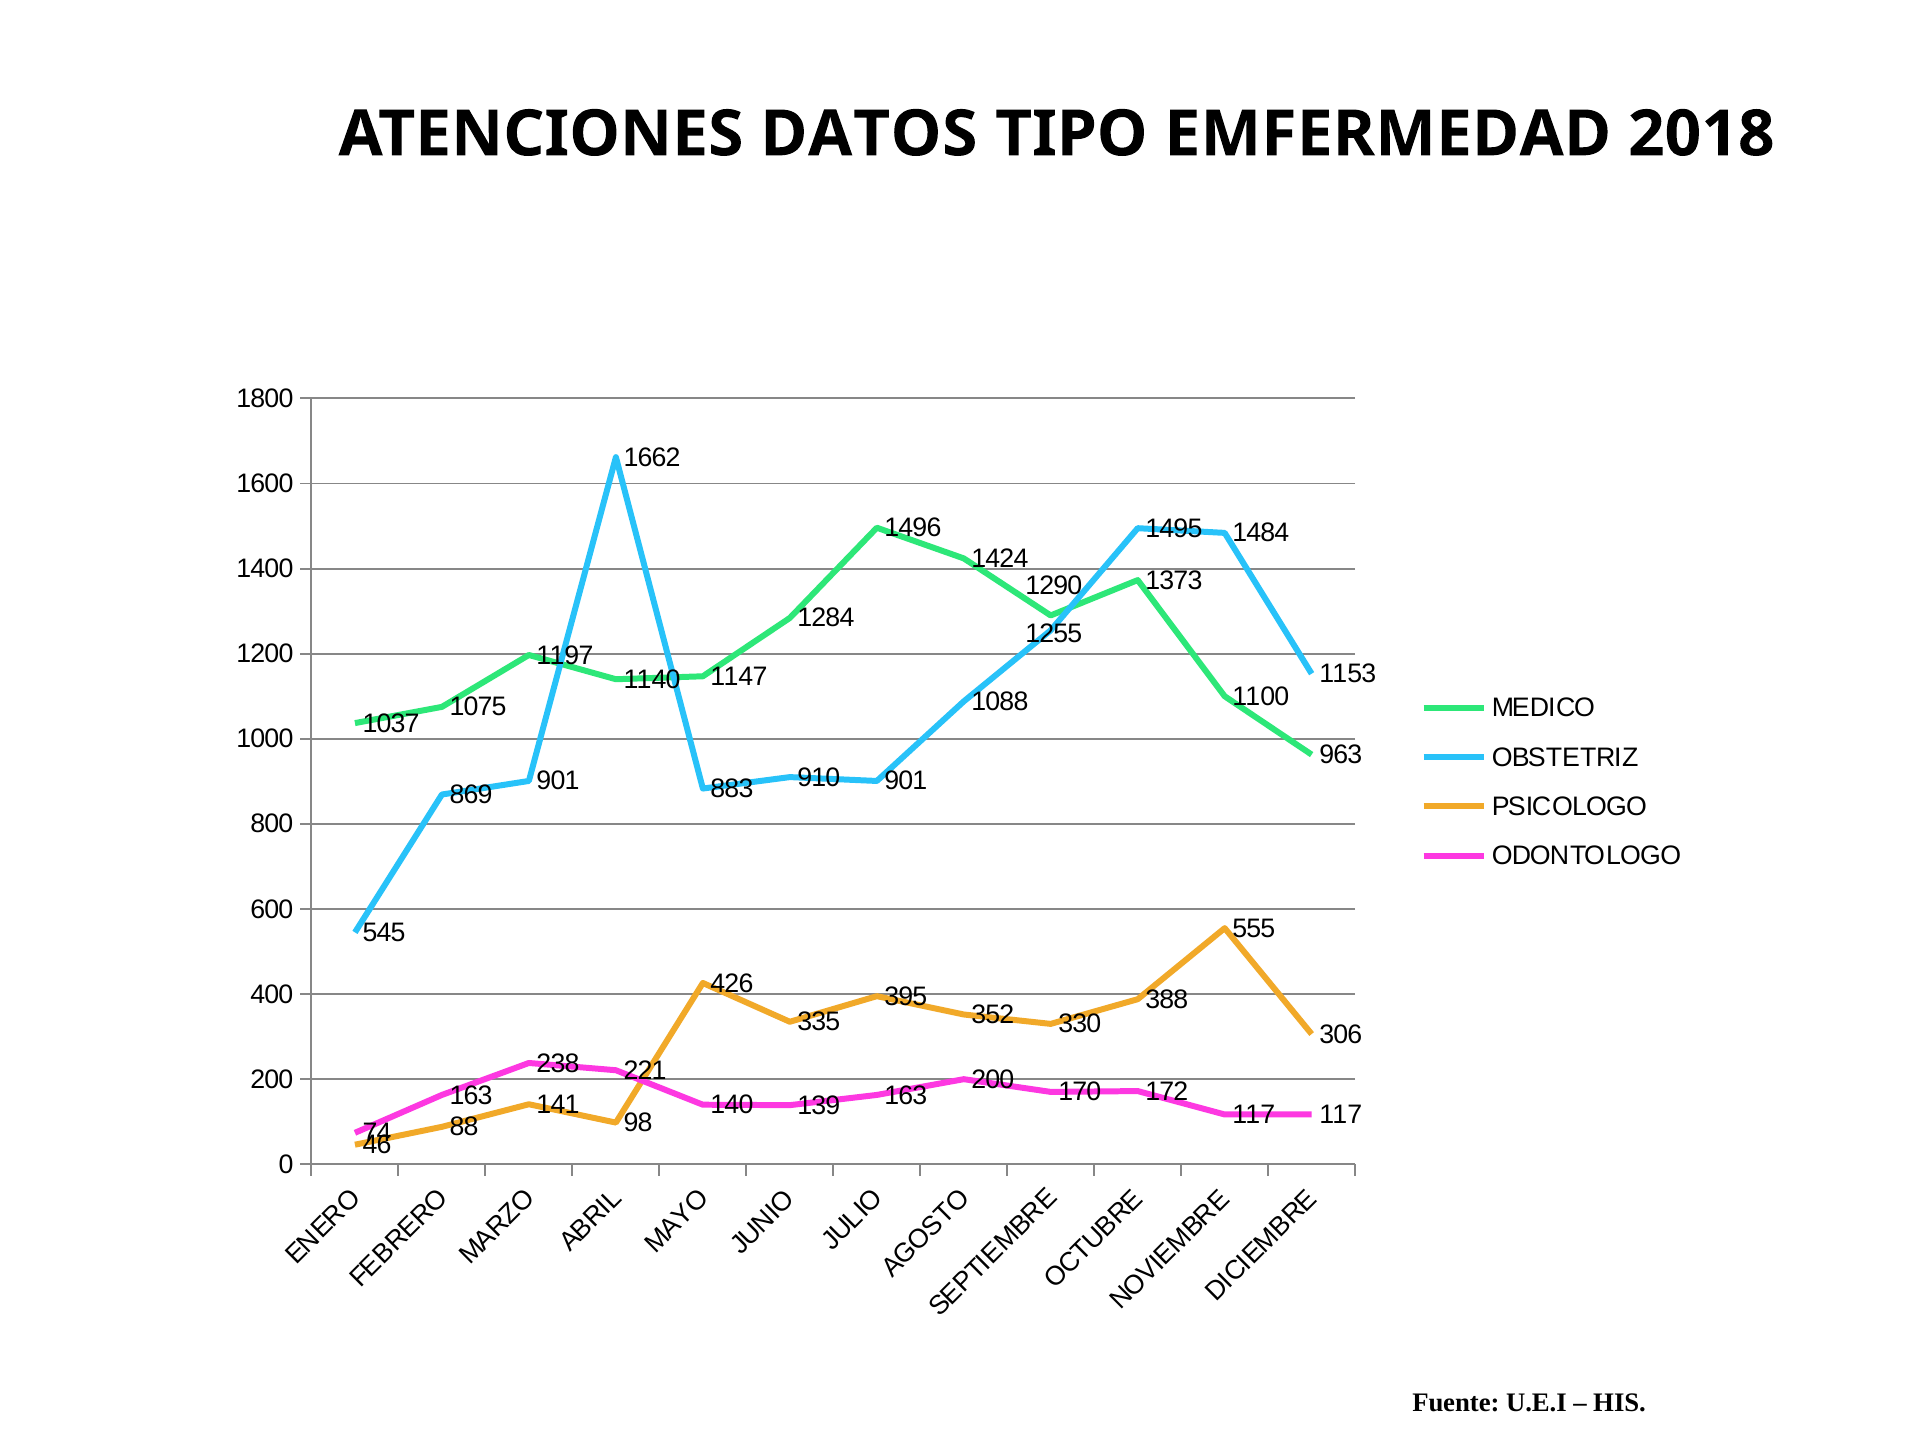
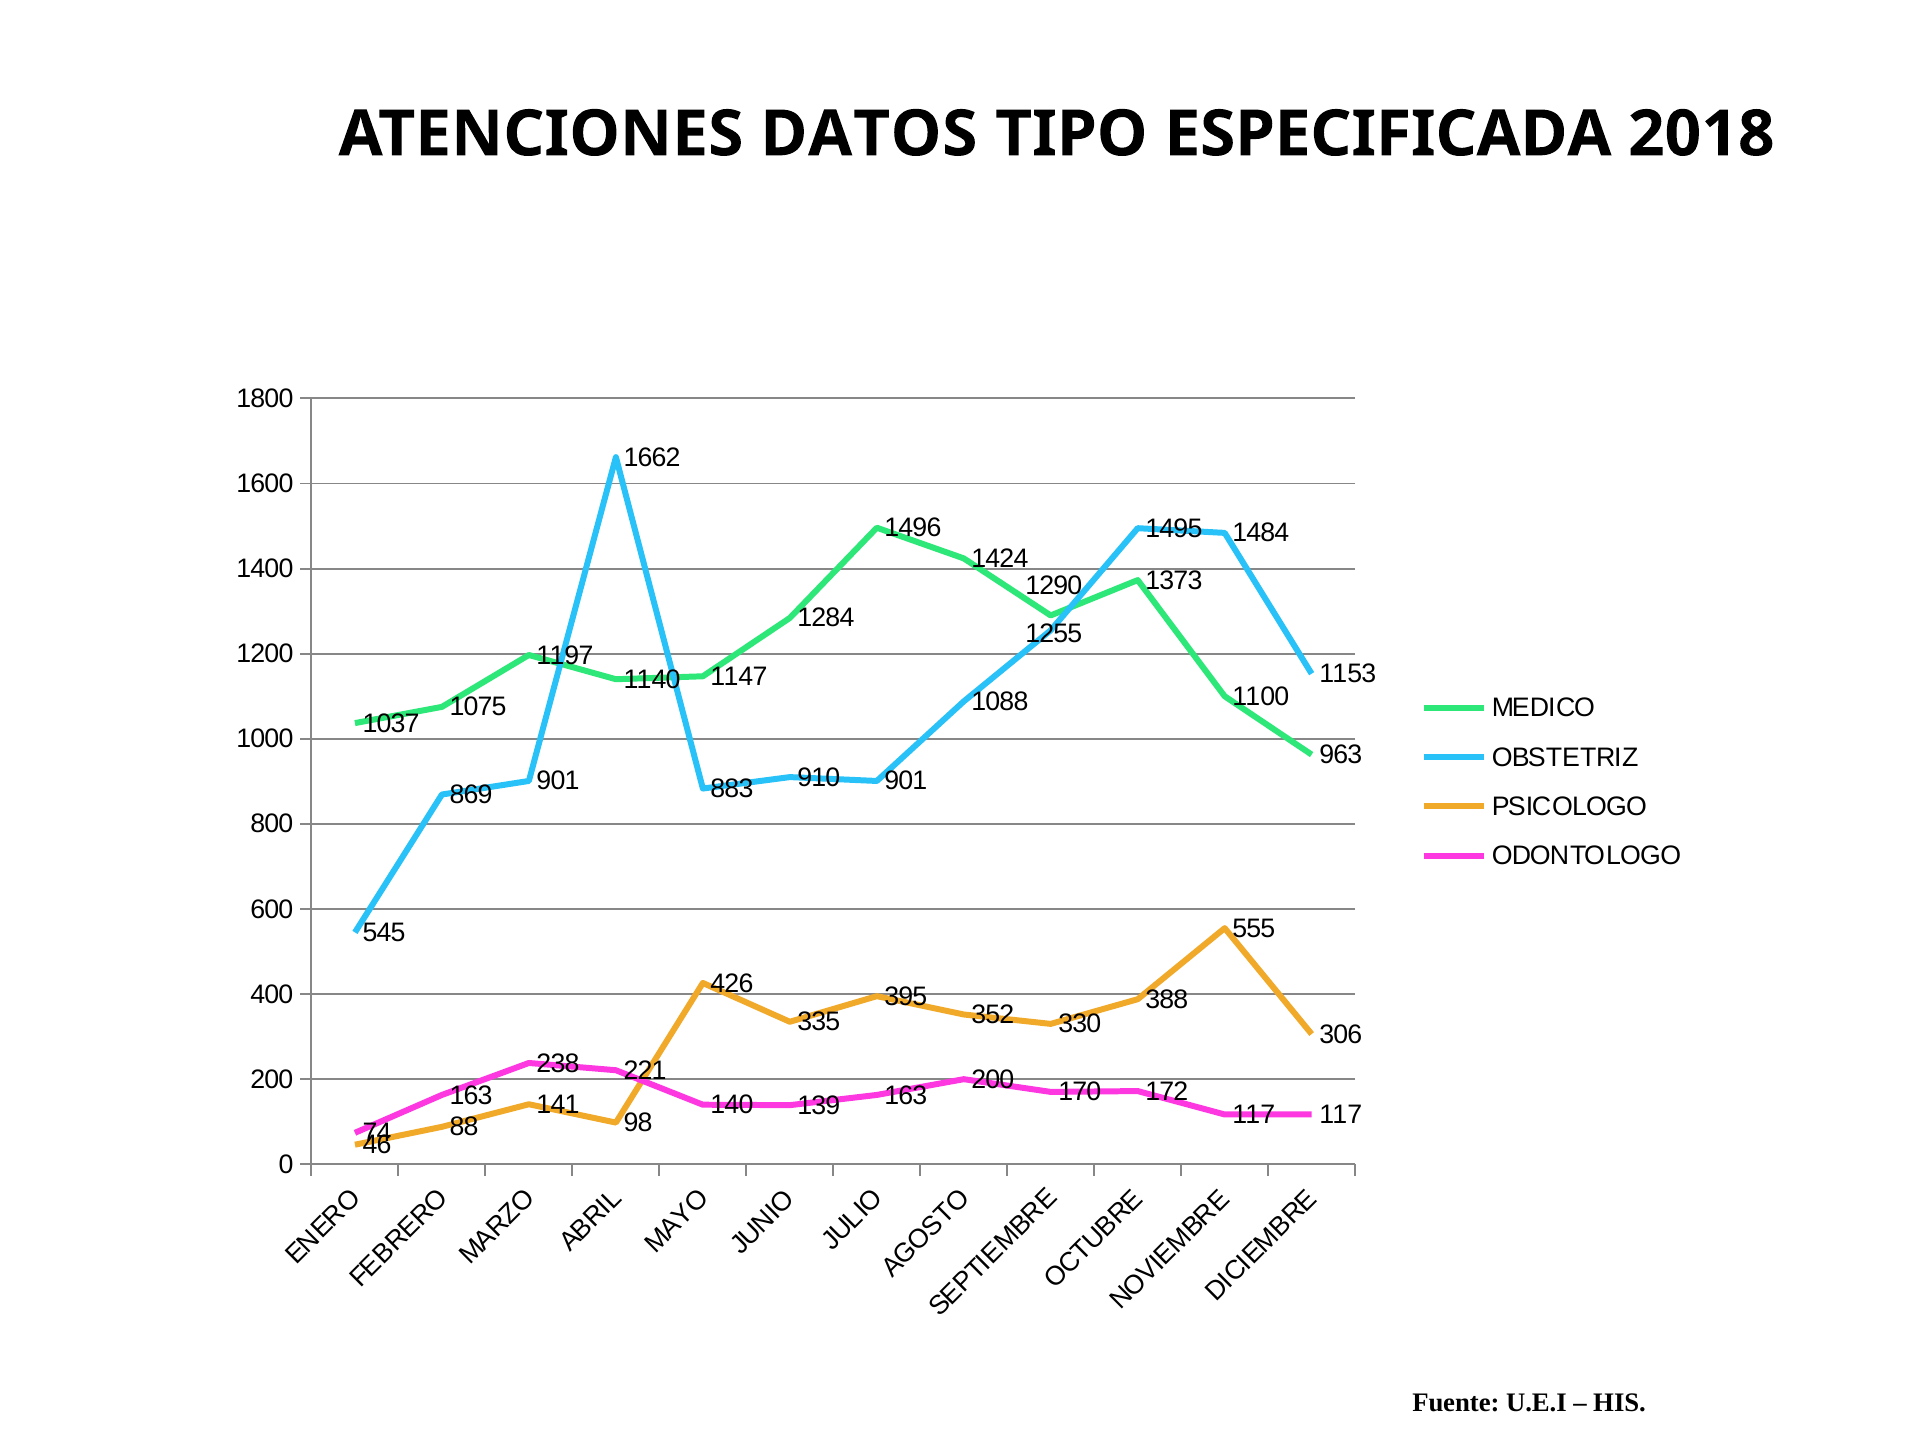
EMFERMEDAD: EMFERMEDAD -> ESPECIFICADA
